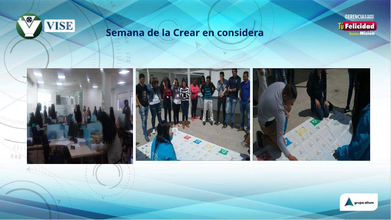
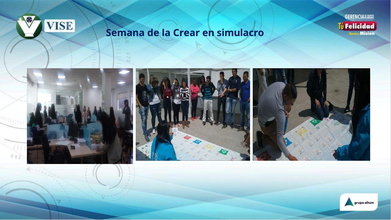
considera: considera -> simulacro
